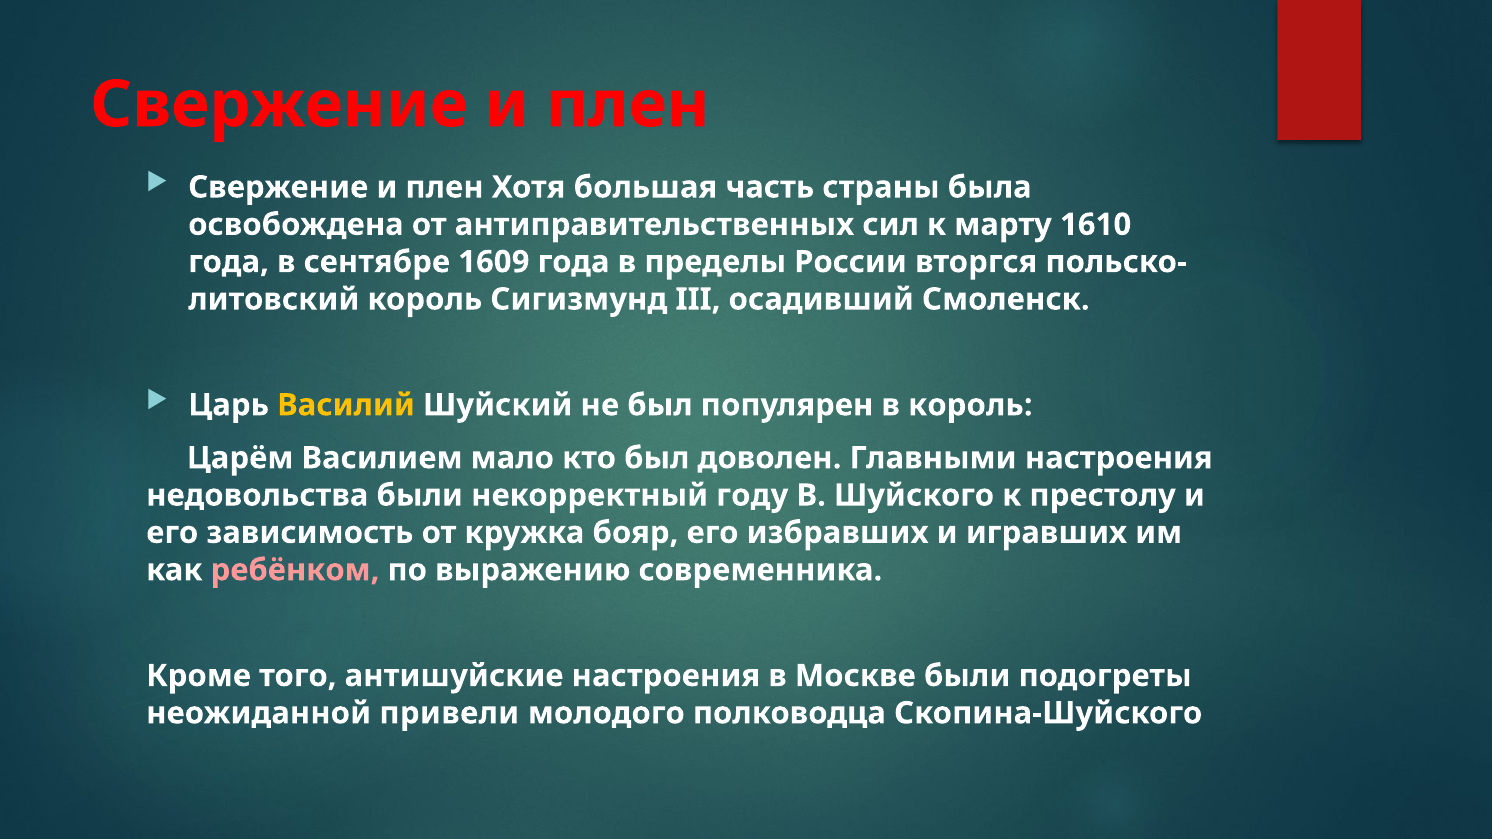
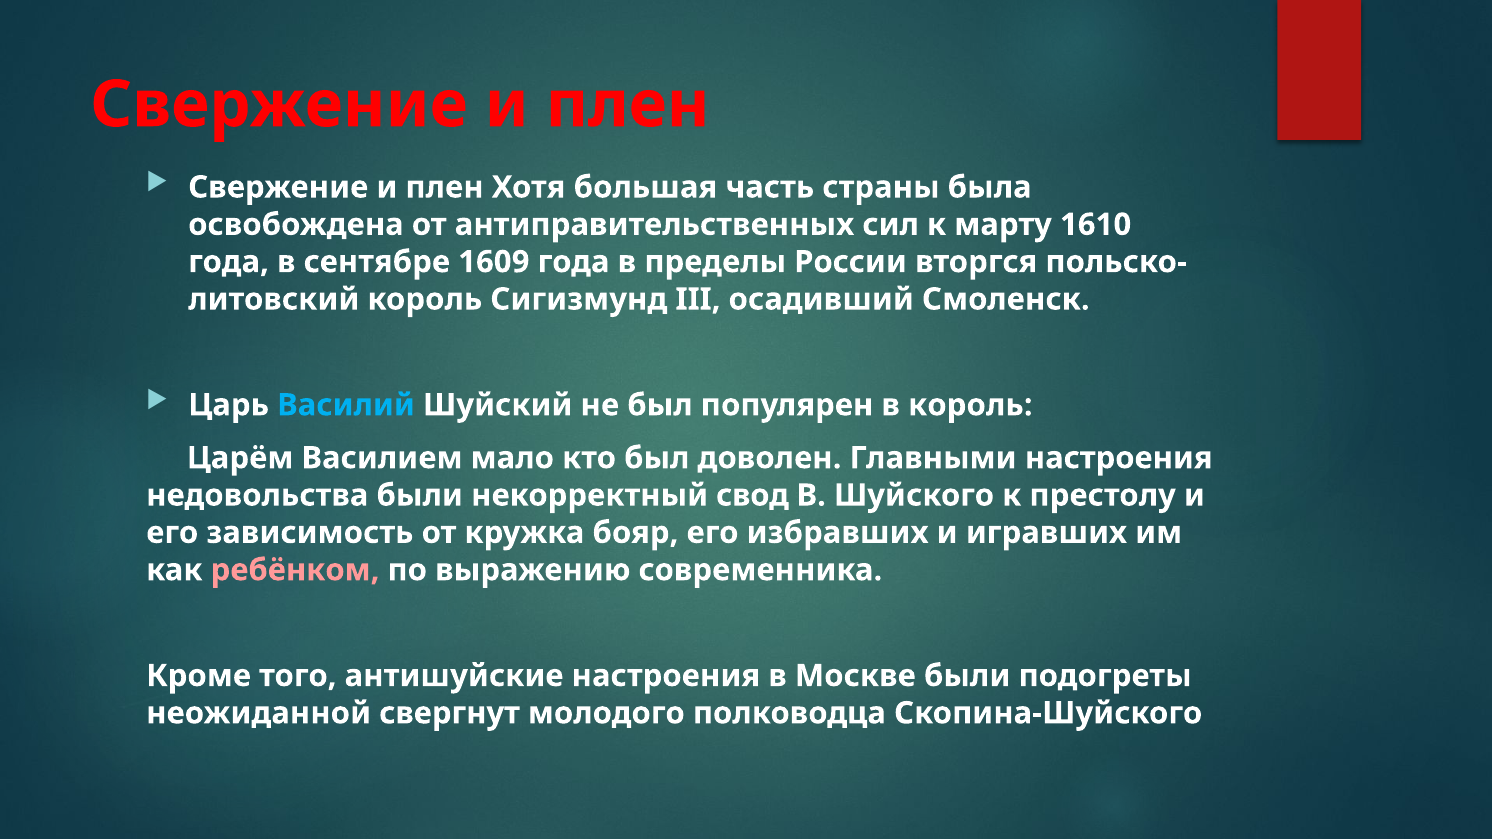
Василий colour: yellow -> light blue
году: году -> свод
привели: привели -> свергнут
